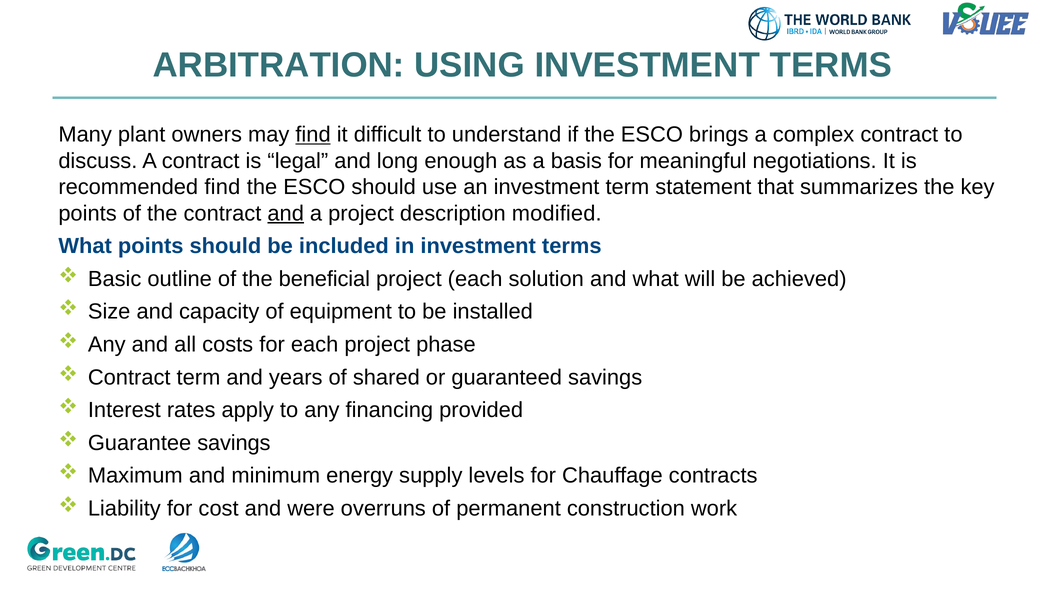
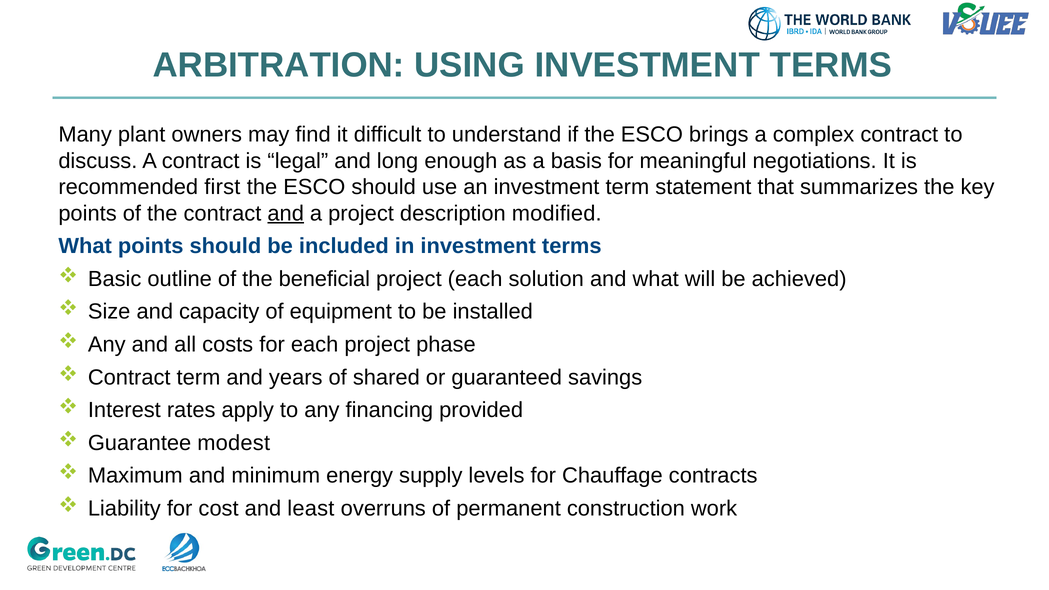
find at (313, 135) underline: present -> none
recommended find: find -> first
Guarantee savings: savings -> modest
were: were -> least
